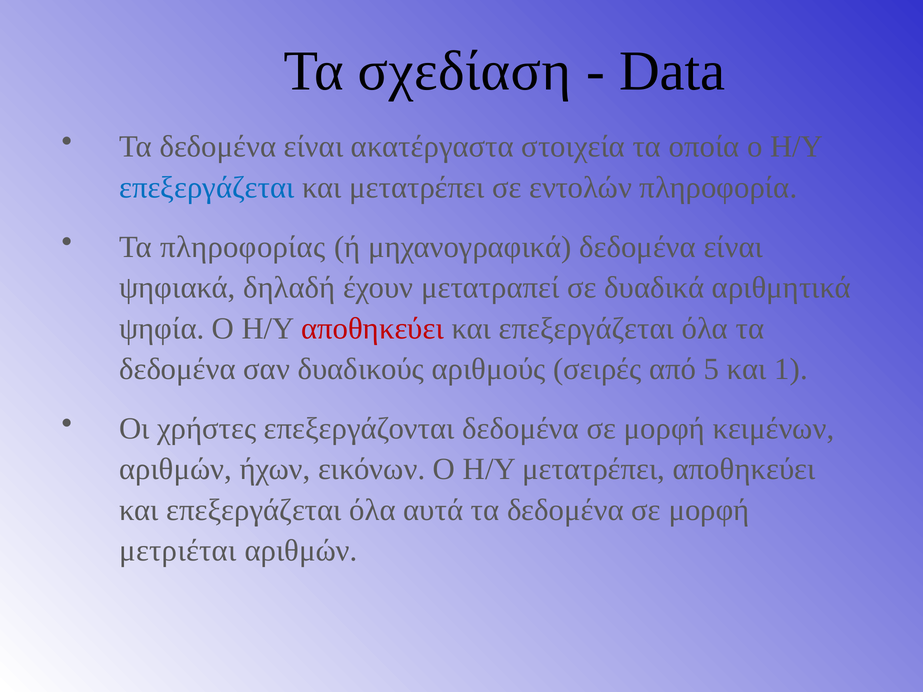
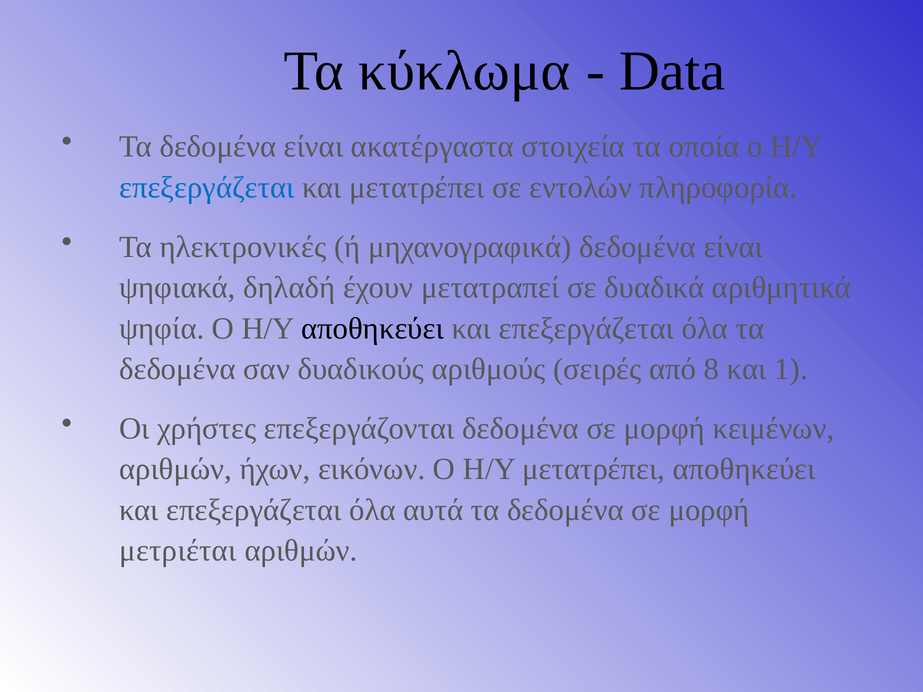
σχεδίαση: σχεδίαση -> κύκλωμα
πληροφορίας: πληροφορίας -> ηλεκτρονικές
αποθηκεύει at (373, 328) colour: red -> black
5: 5 -> 8
